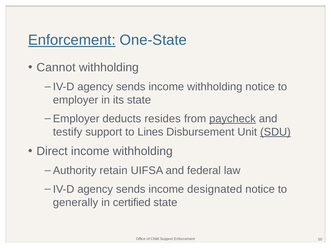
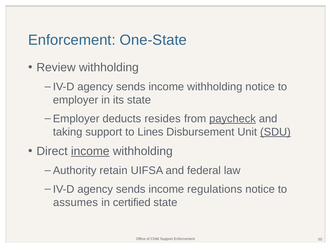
Enforcement at (72, 40) underline: present -> none
Cannot: Cannot -> Review
testify: testify -> taking
income at (90, 151) underline: none -> present
designated: designated -> regulations
generally: generally -> assumes
